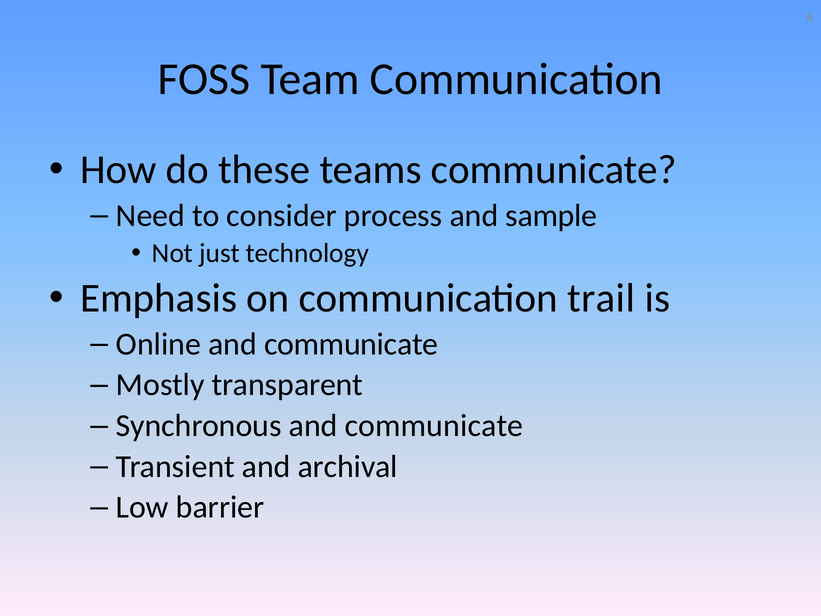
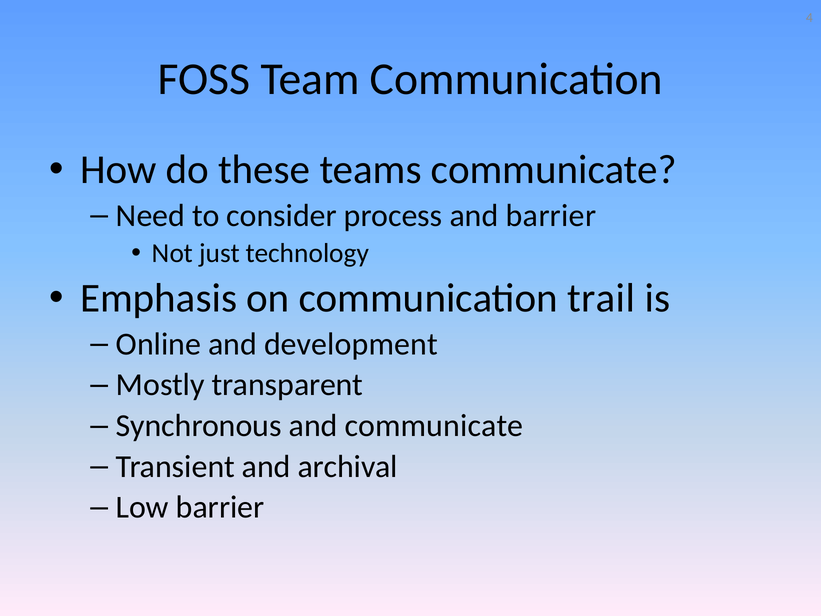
and sample: sample -> barrier
Online and communicate: communicate -> development
